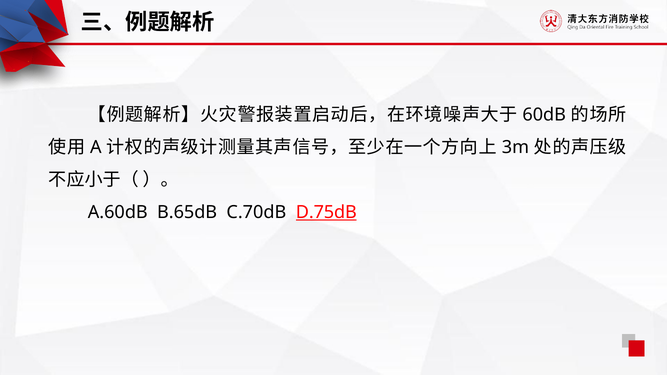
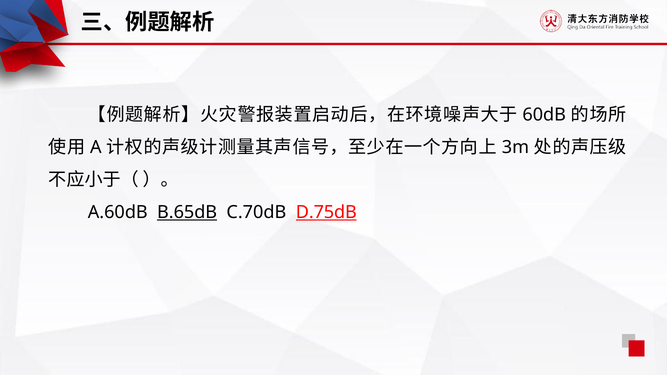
B.65dB underline: none -> present
